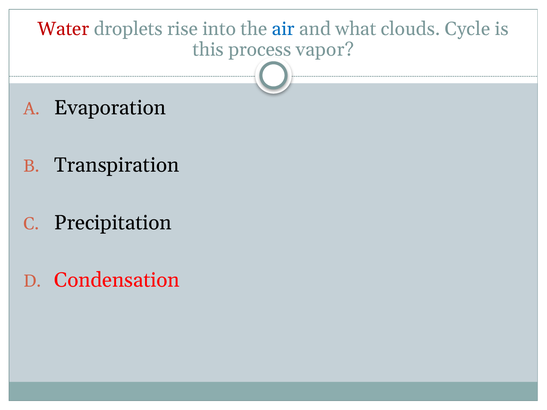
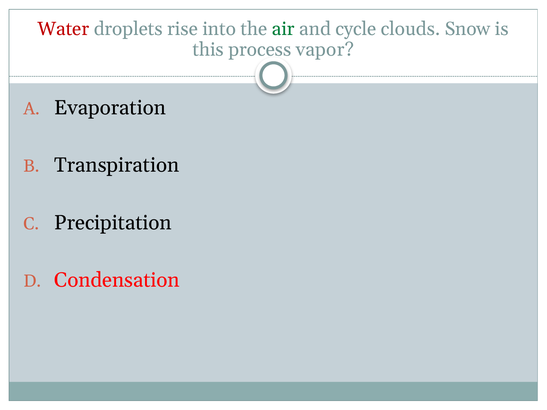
air colour: blue -> green
what: what -> cycle
Cycle: Cycle -> Snow
